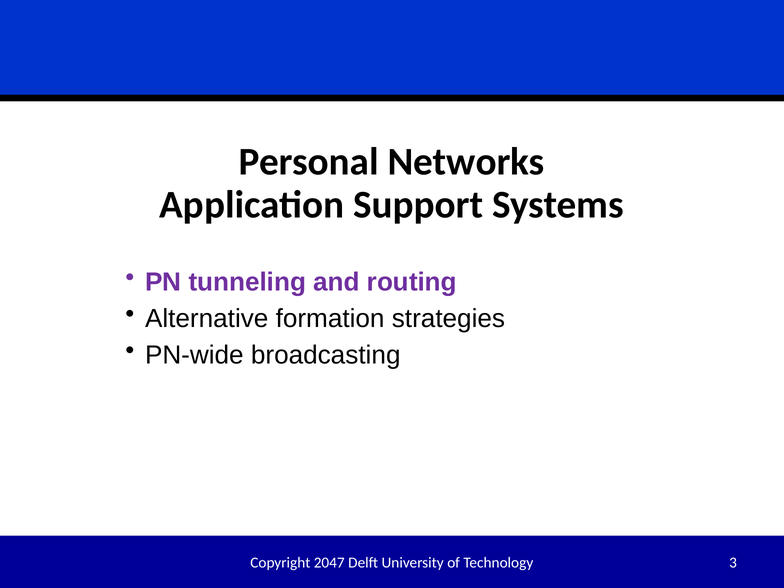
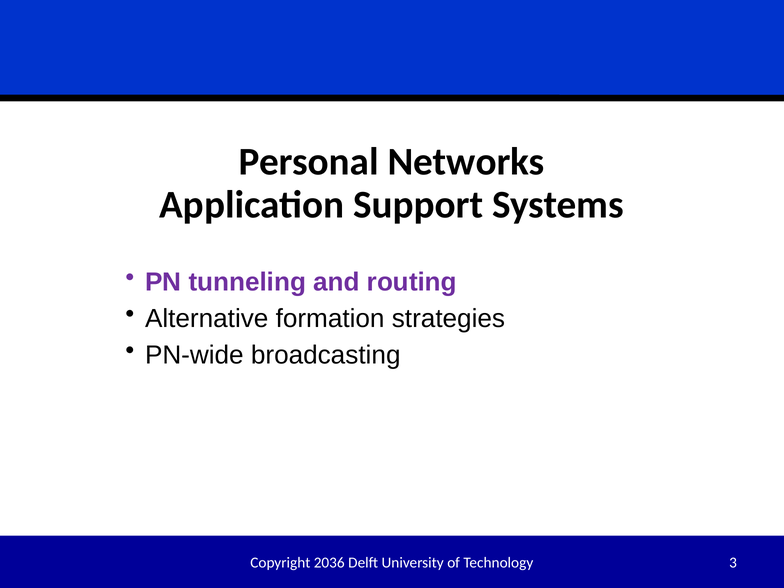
2047: 2047 -> 2036
